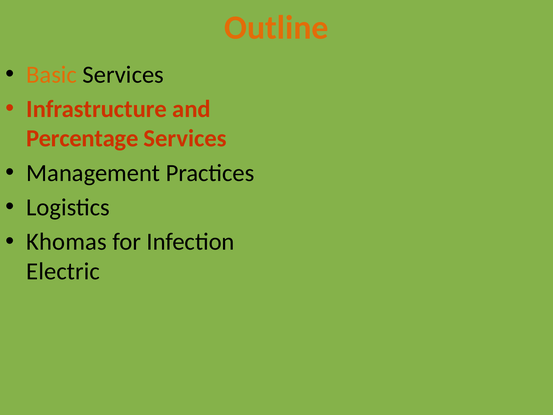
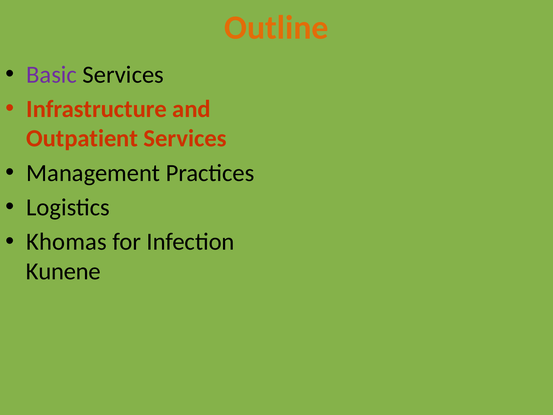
Basic colour: orange -> purple
Percentage: Percentage -> Outpatient
Electric: Electric -> Kunene
